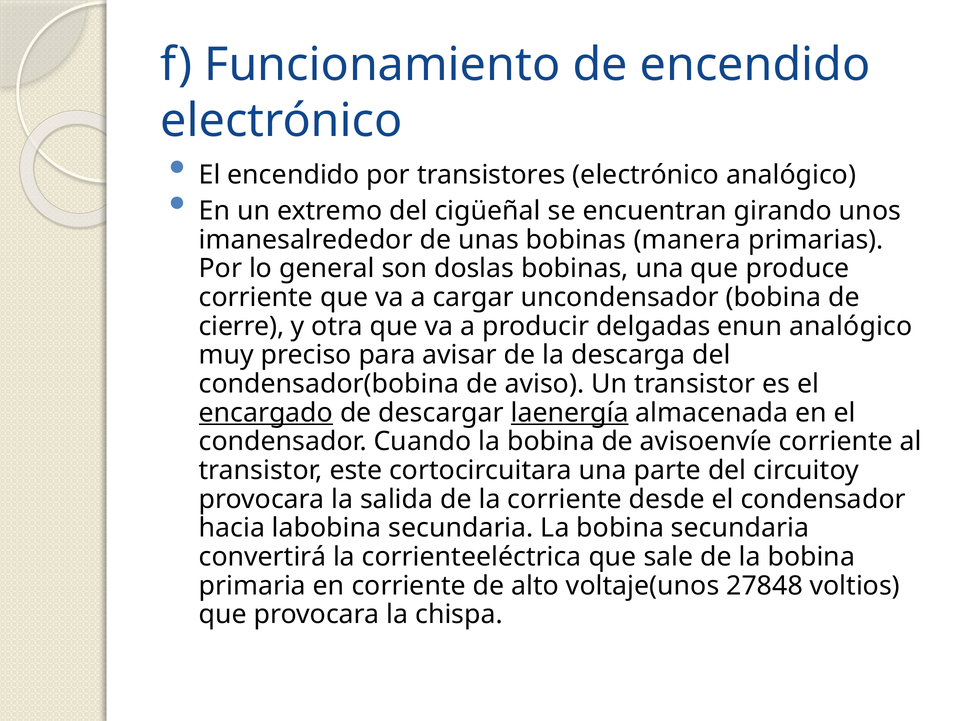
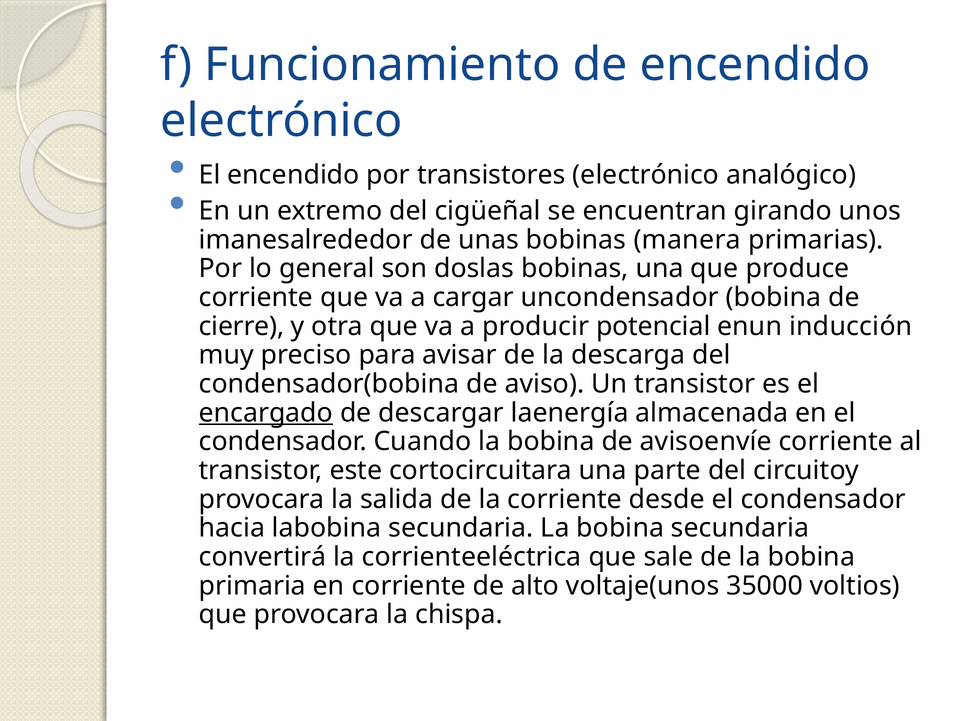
delgadas: delgadas -> potencial
enun analógico: analógico -> inducción
laenergía underline: present -> none
27848: 27848 -> 35000
